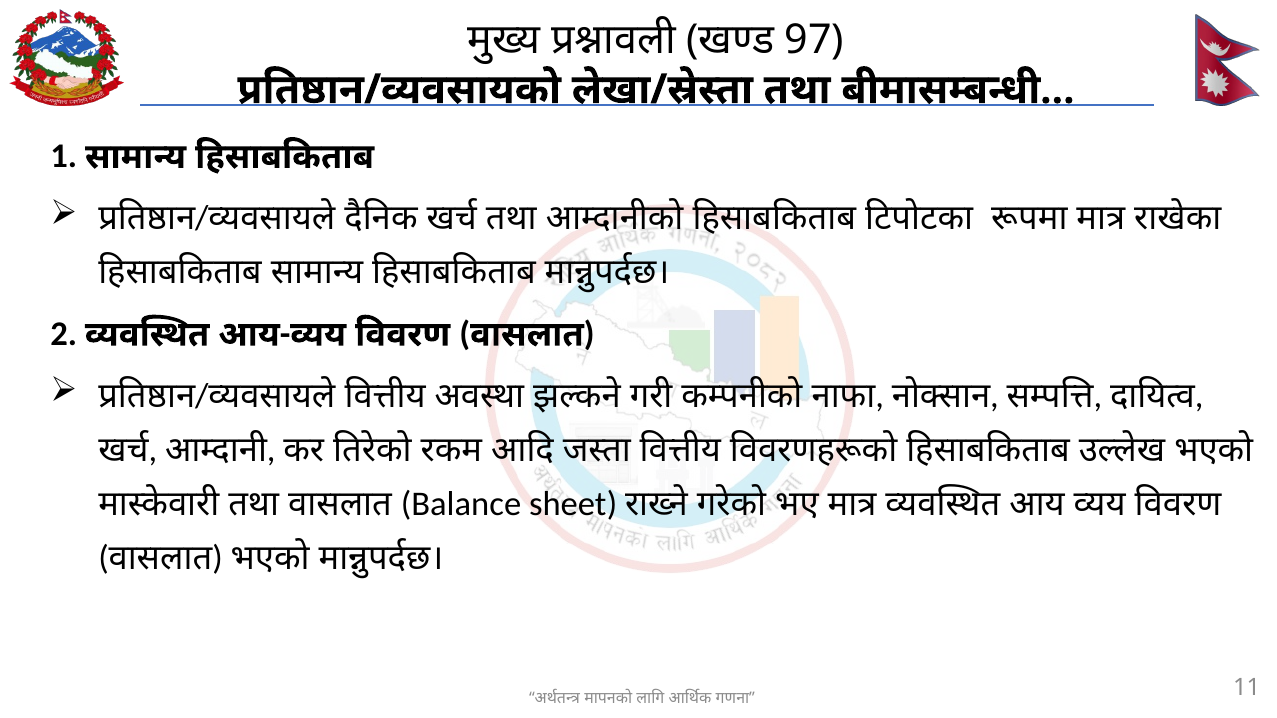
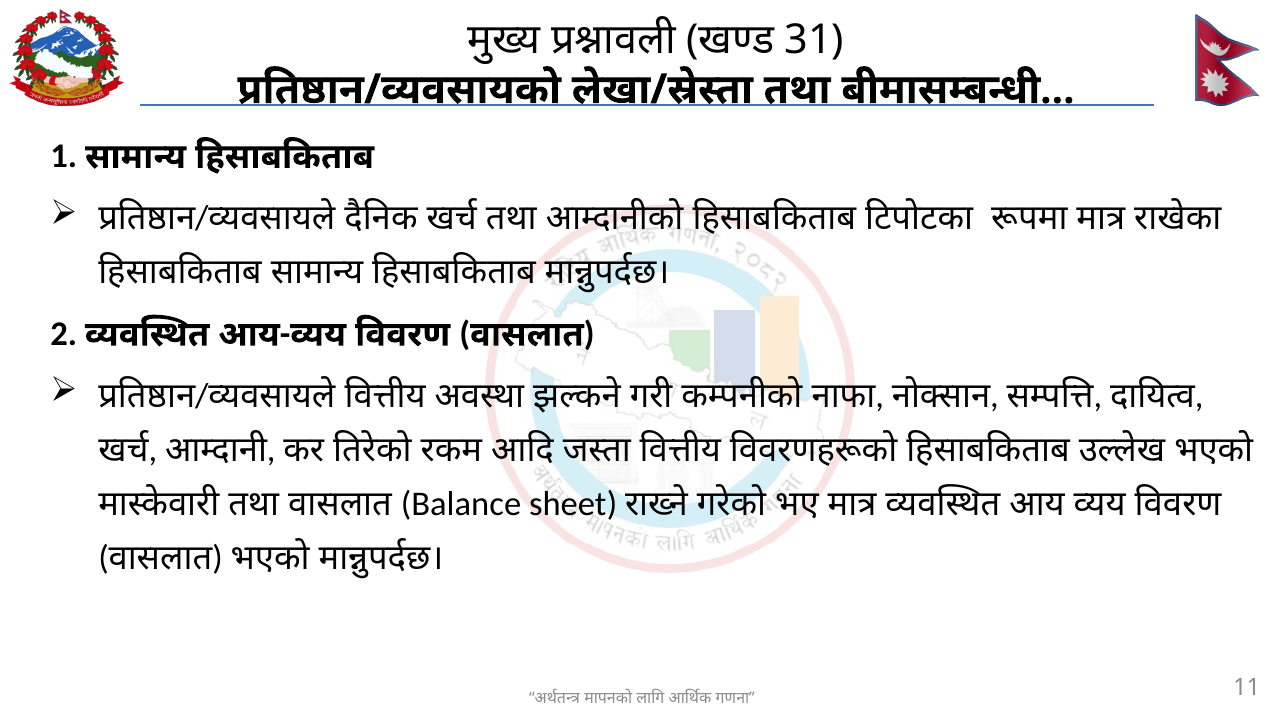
97: 97 -> 31
